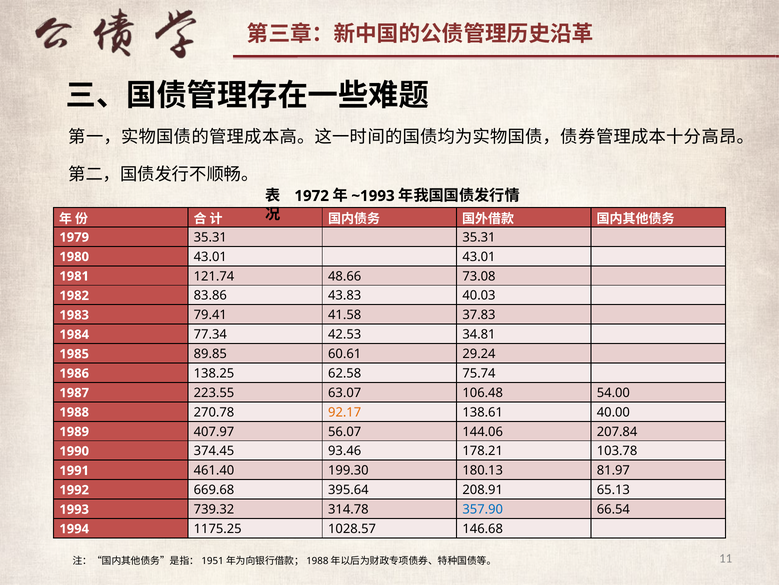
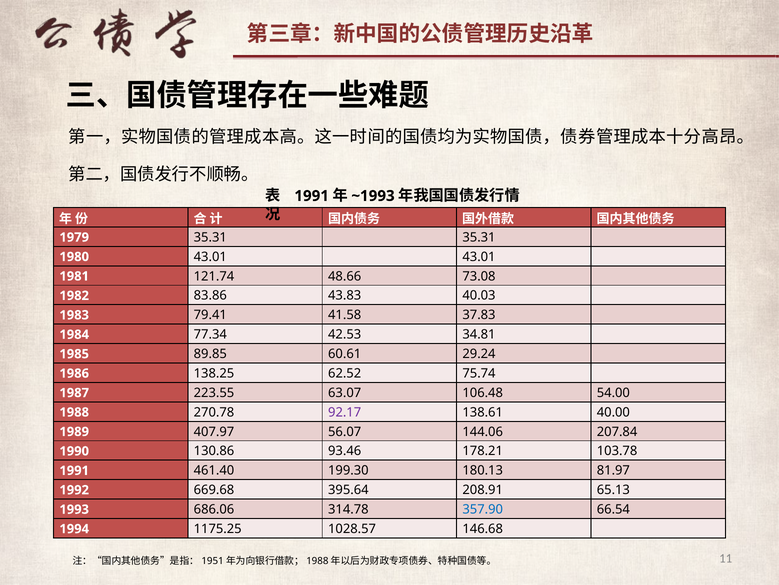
1972 at (312, 196): 1972 -> 1991
62.58: 62.58 -> 62.52
92.17 colour: orange -> purple
374.45: 374.45 -> 130.86
739.32: 739.32 -> 686.06
